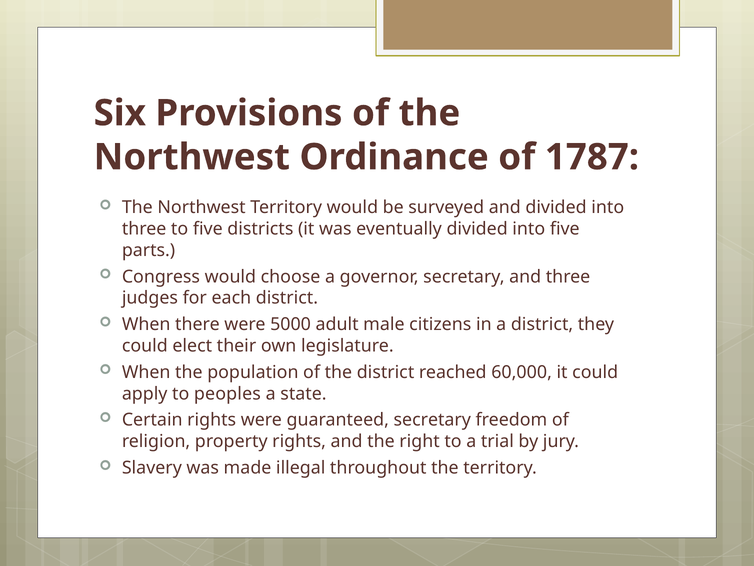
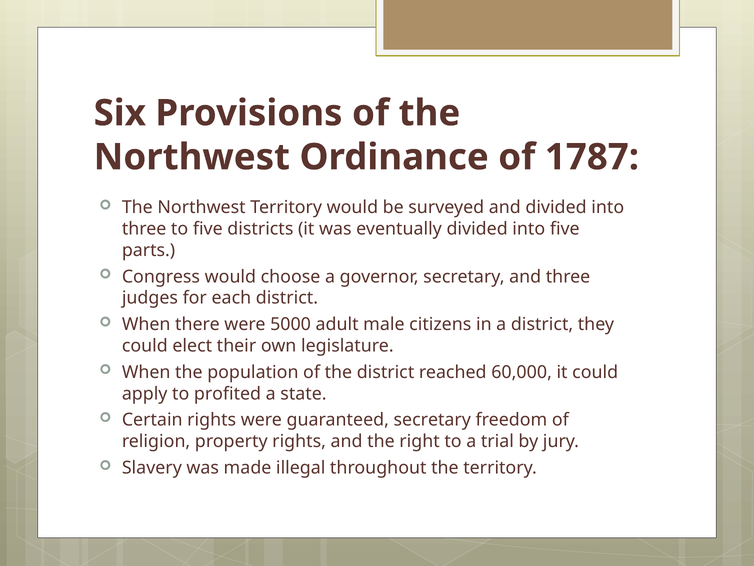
peoples: peoples -> profited
